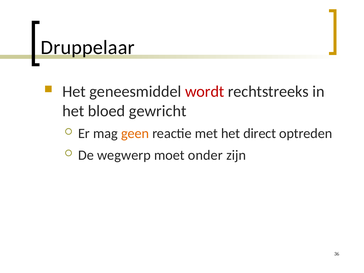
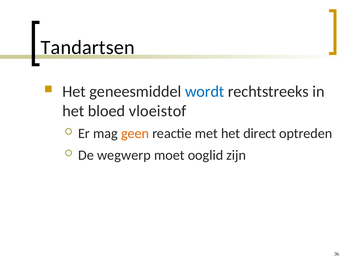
Druppelaar: Druppelaar -> Tandartsen
wordt colour: red -> blue
gewricht: gewricht -> vloeistof
onder: onder -> ooglid
